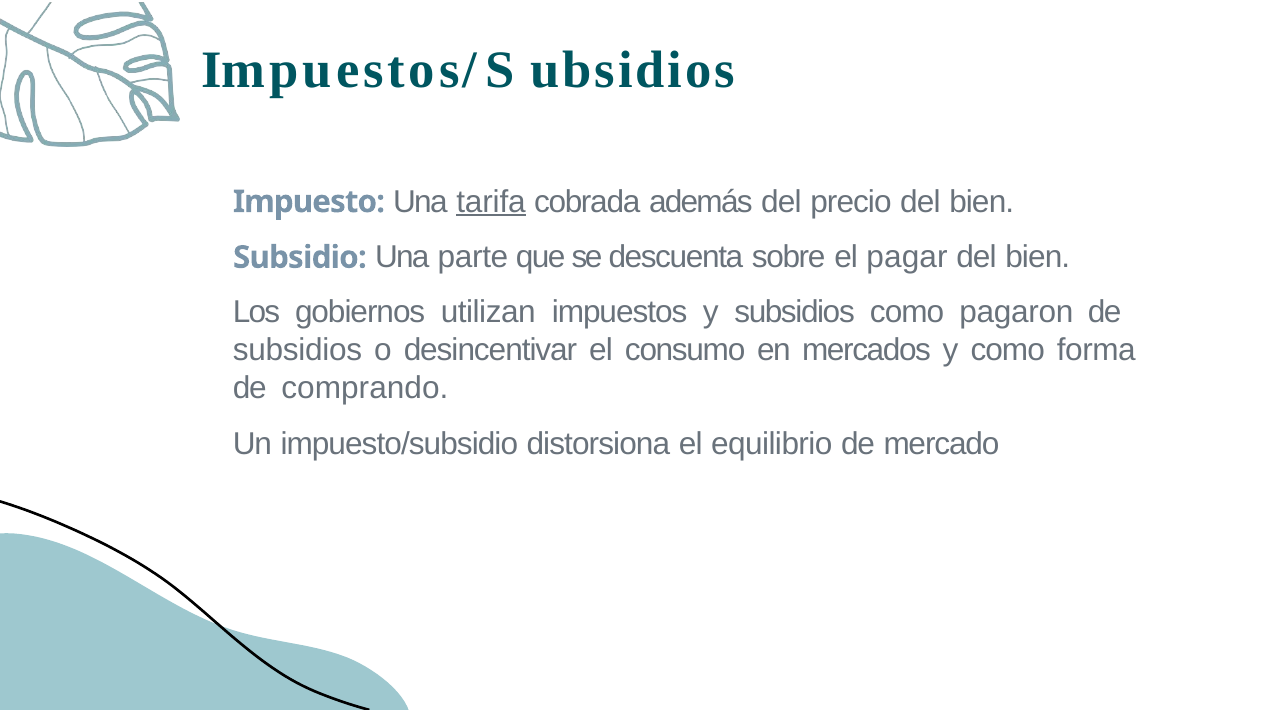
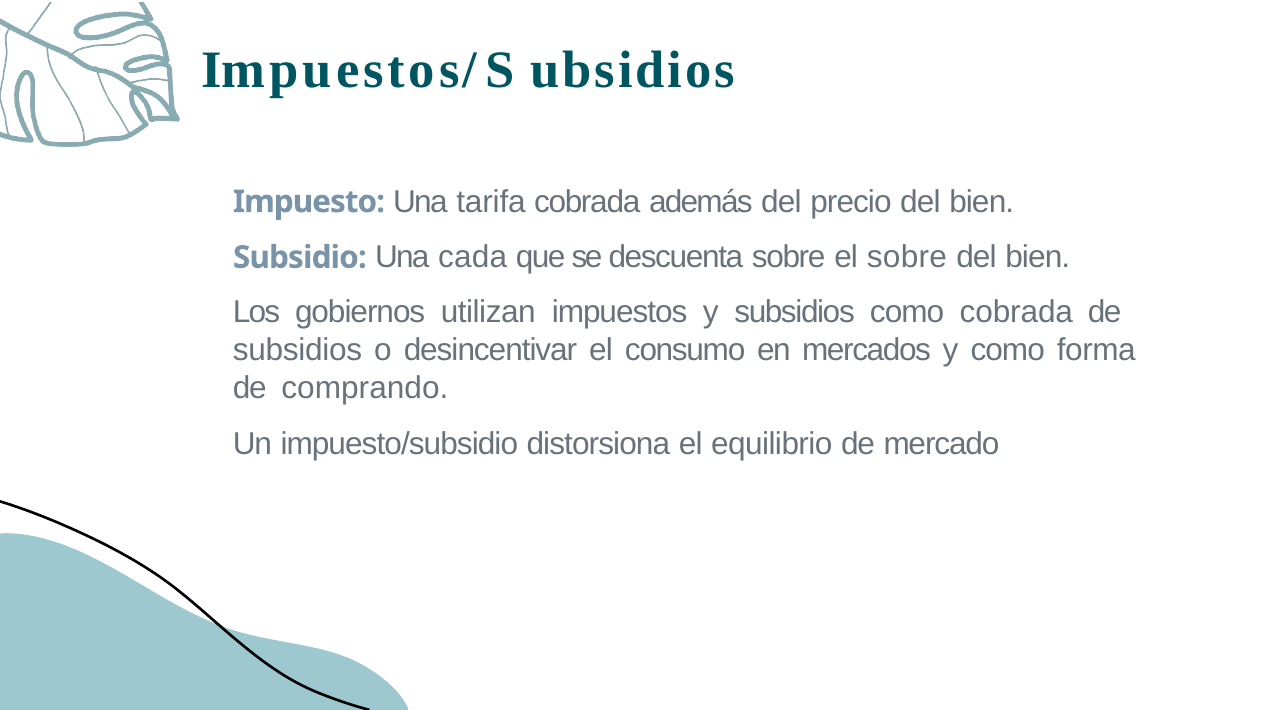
tarifa underline: present -> none
parte: parte -> cada
el pagar: pagar -> sobre
como pagaron: pagaron -> cobrada
